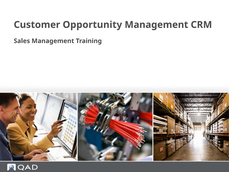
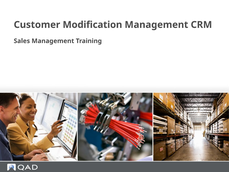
Opportunity: Opportunity -> Modification
